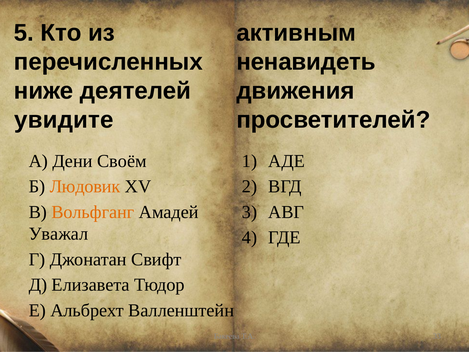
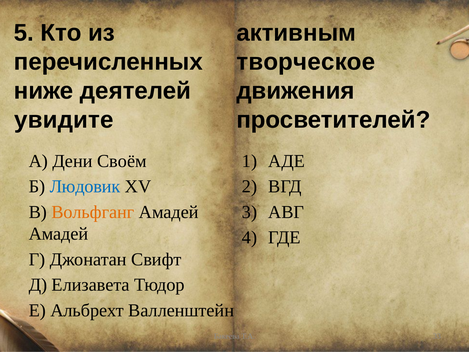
ненавидеть: ненавидеть -> творческое
Людовик colour: orange -> blue
Уважал at (58, 234): Уважал -> Амадей
